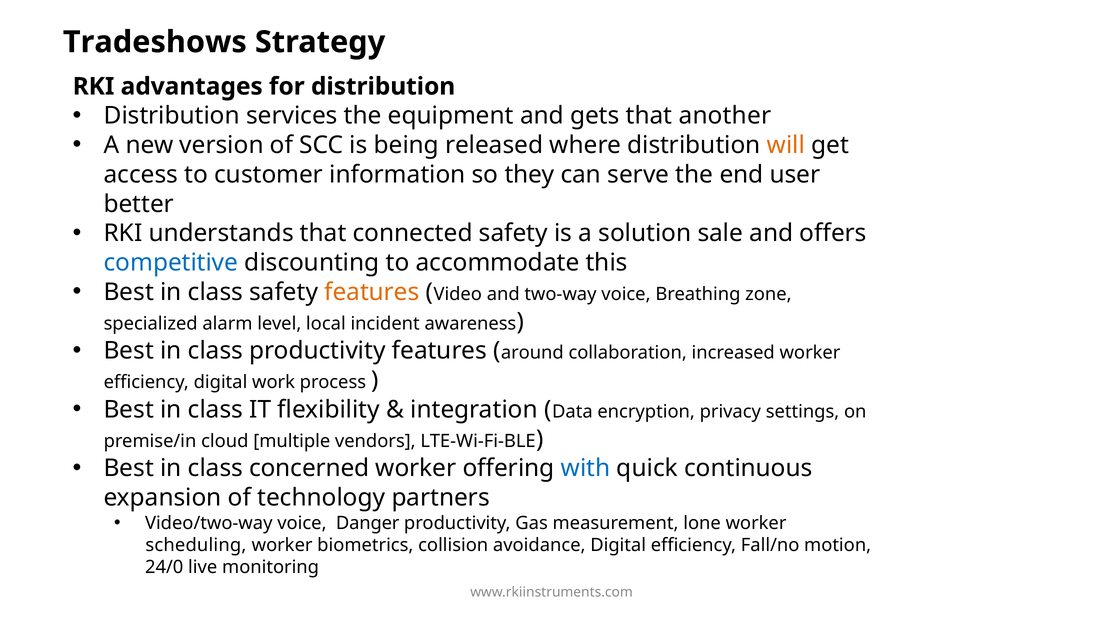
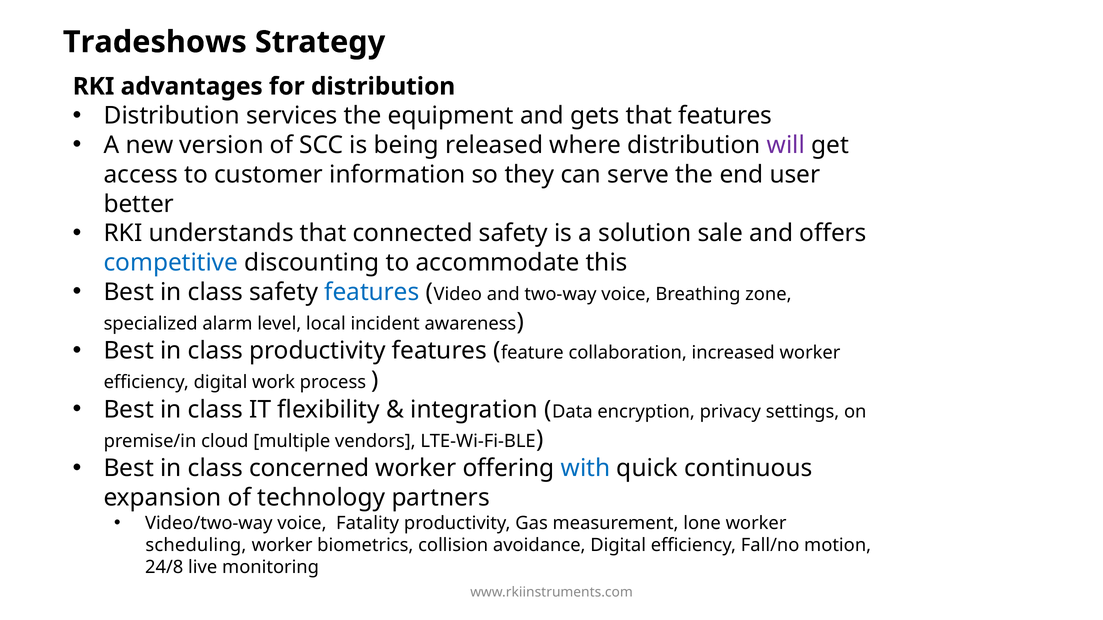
that another: another -> features
will colour: orange -> purple
features at (372, 292) colour: orange -> blue
around: around -> feature
Danger: Danger -> Fatality
24/0: 24/0 -> 24/8
